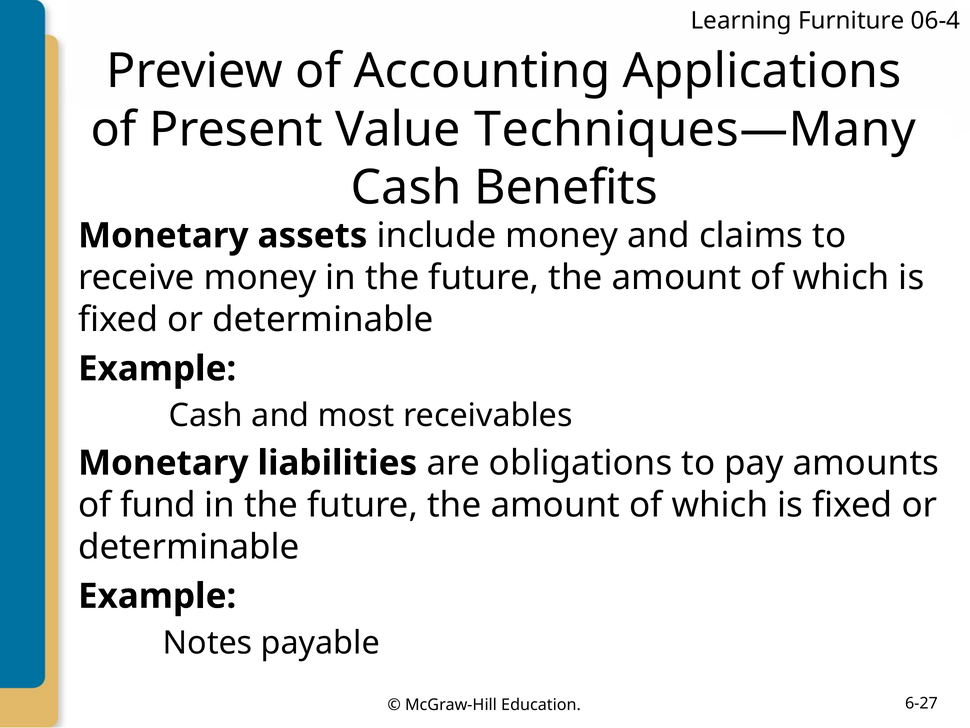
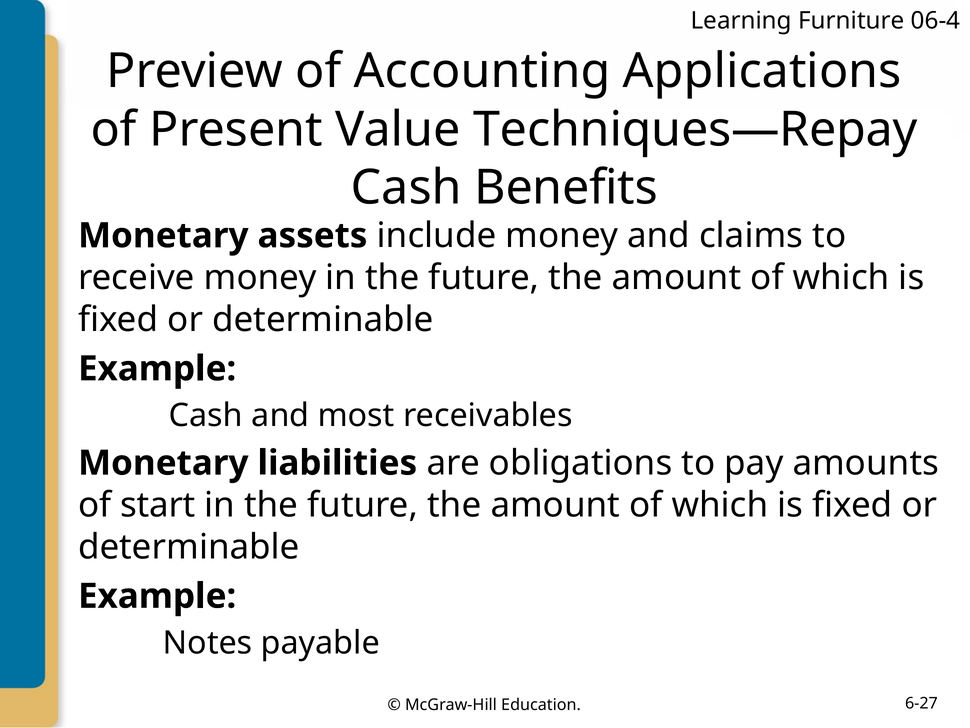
Techniques—Many: Techniques—Many -> Techniques—Repay
fund: fund -> start
